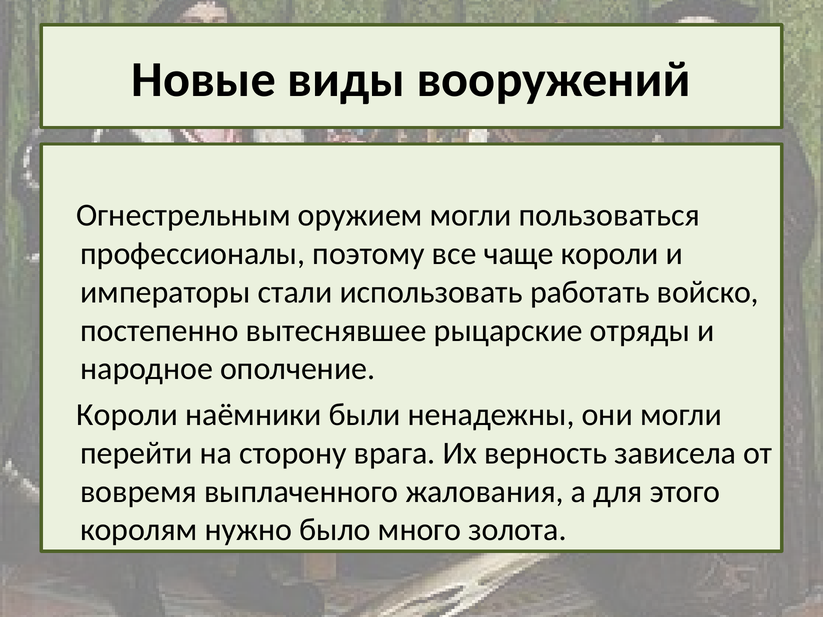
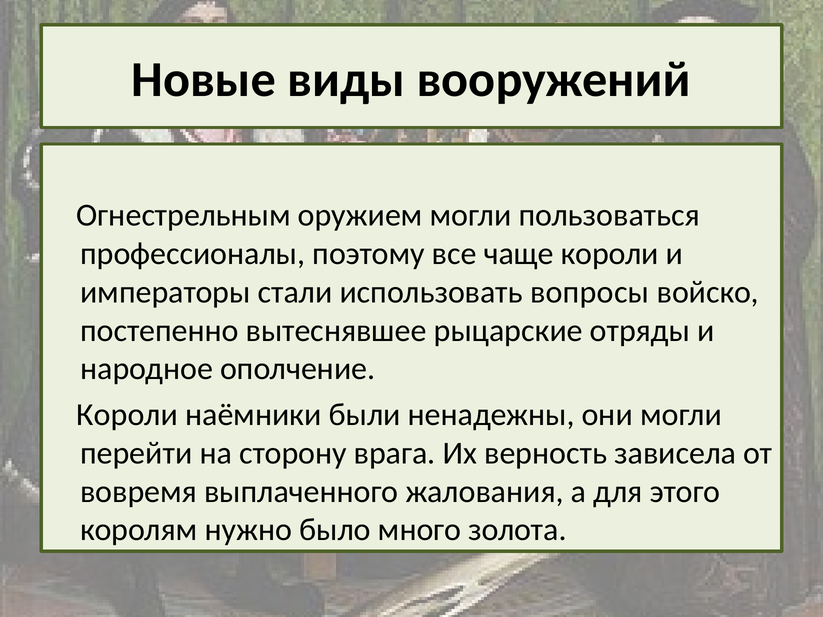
работать: работать -> вопросы
